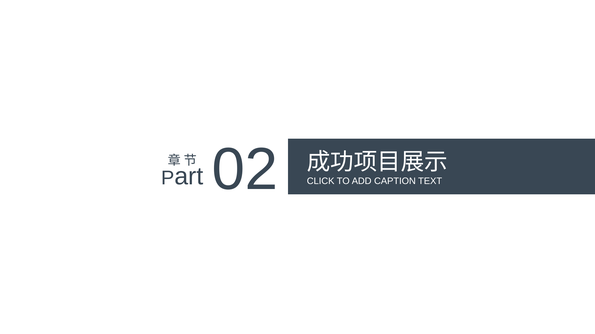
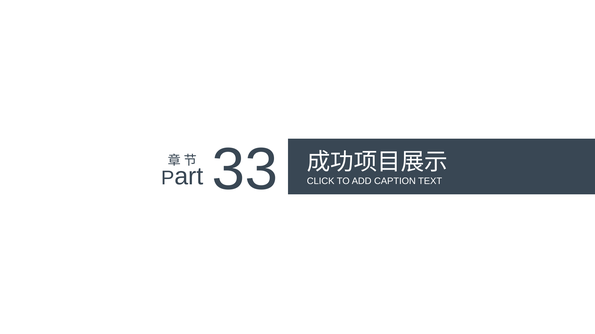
02: 02 -> 33
